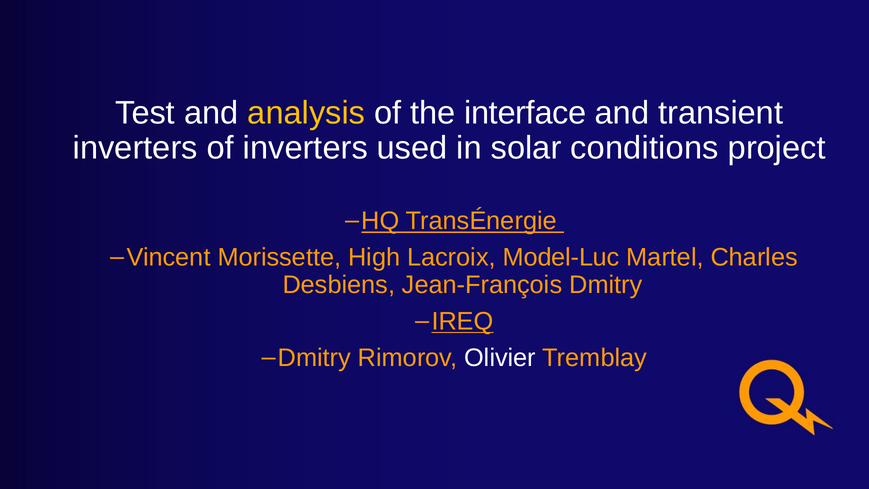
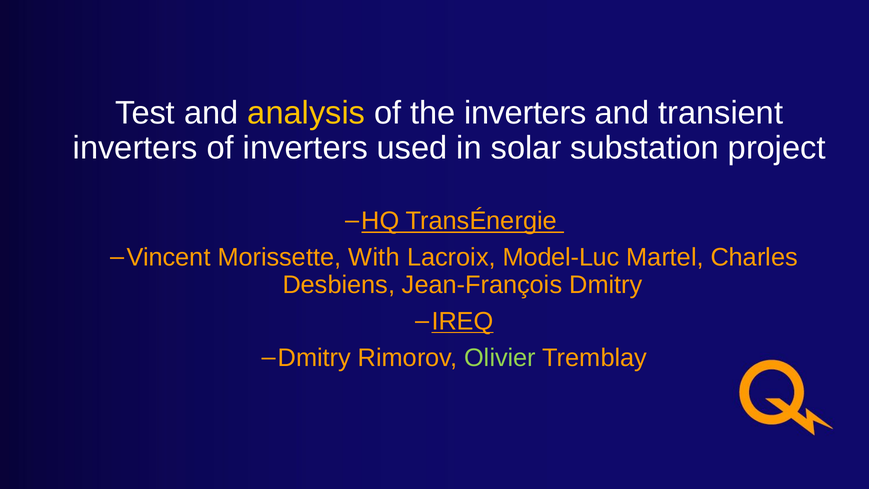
the interface: interface -> inverters
conditions: conditions -> substation
High: High -> With
Olivier colour: white -> light green
